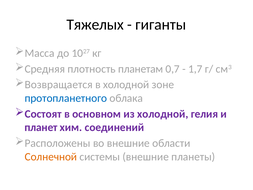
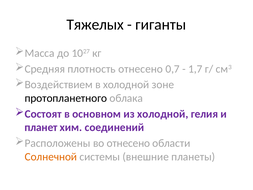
плотность планетам: планетам -> отнесено
Возвращается: Возвращается -> Воздействием
протопланетного colour: blue -> black
во внешние: внешние -> отнесено
